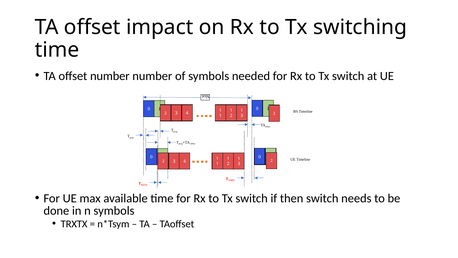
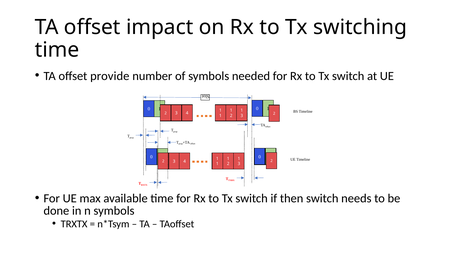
offset number: number -> provide
